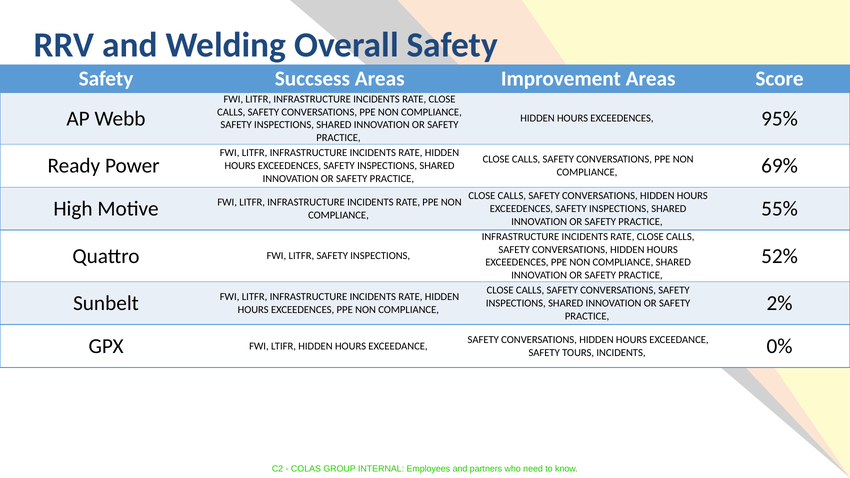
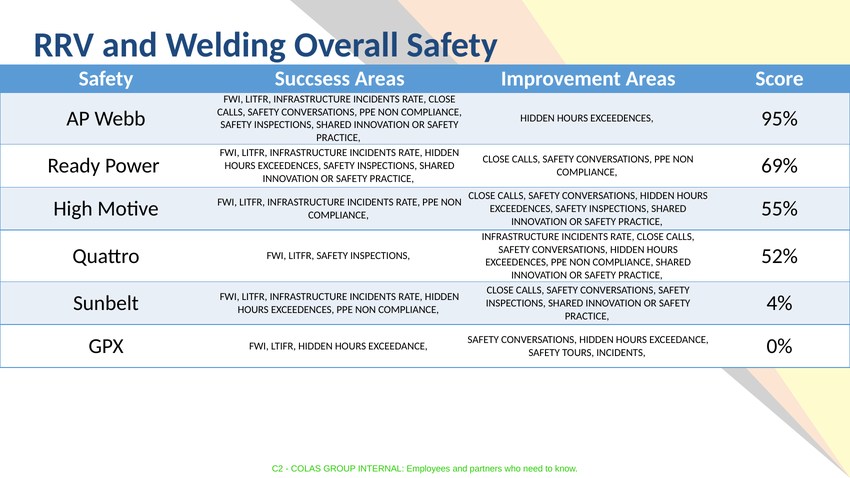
2%: 2% -> 4%
